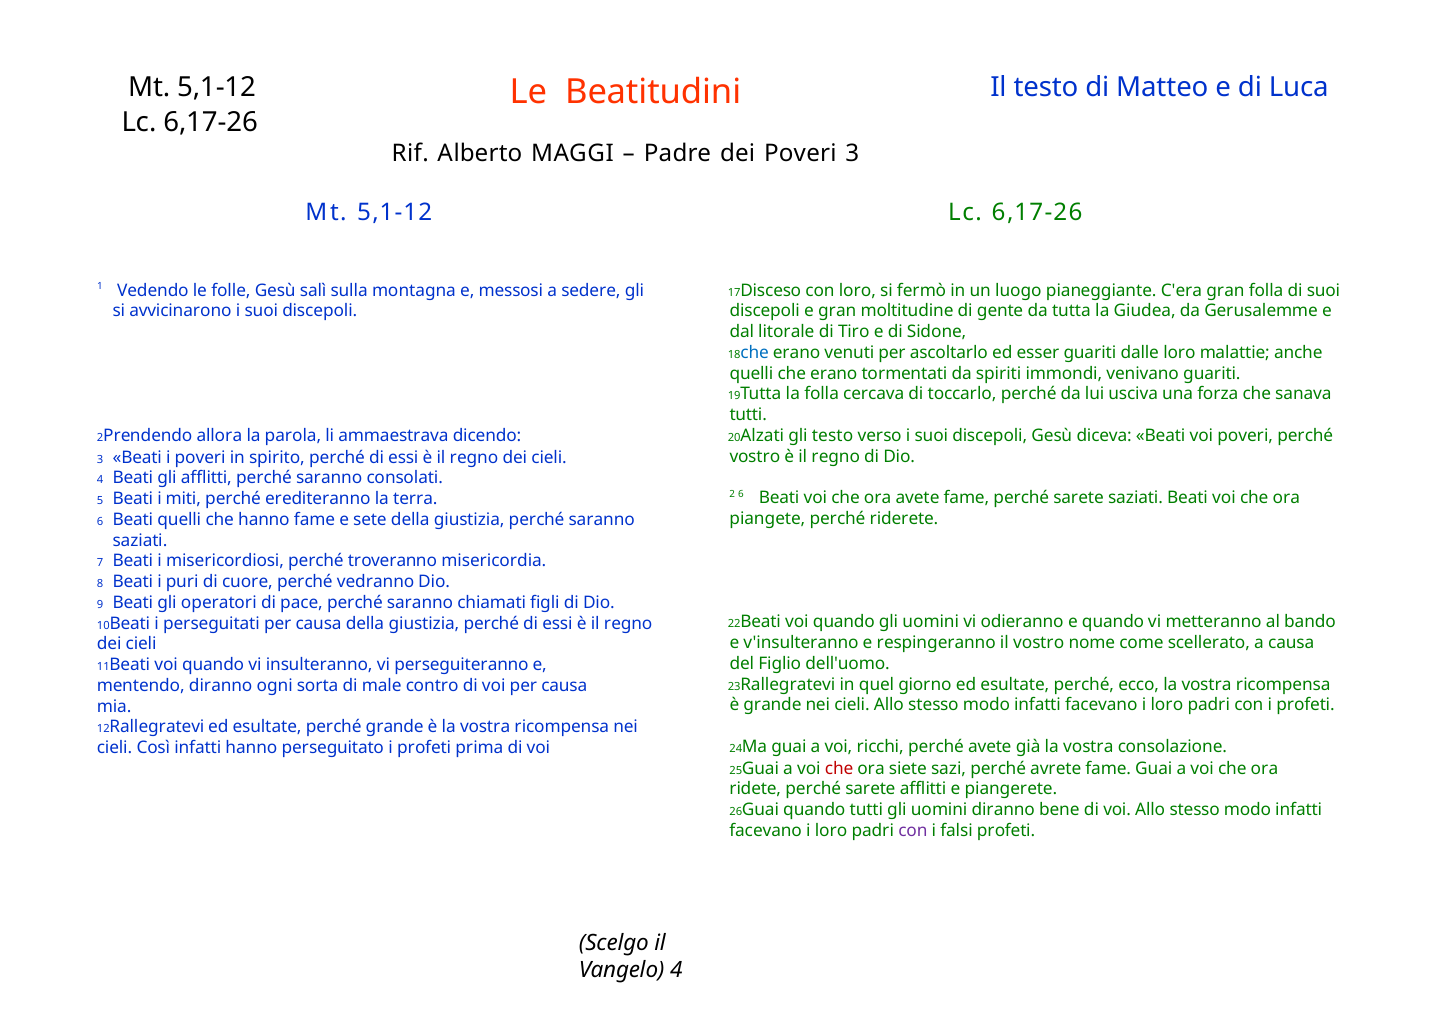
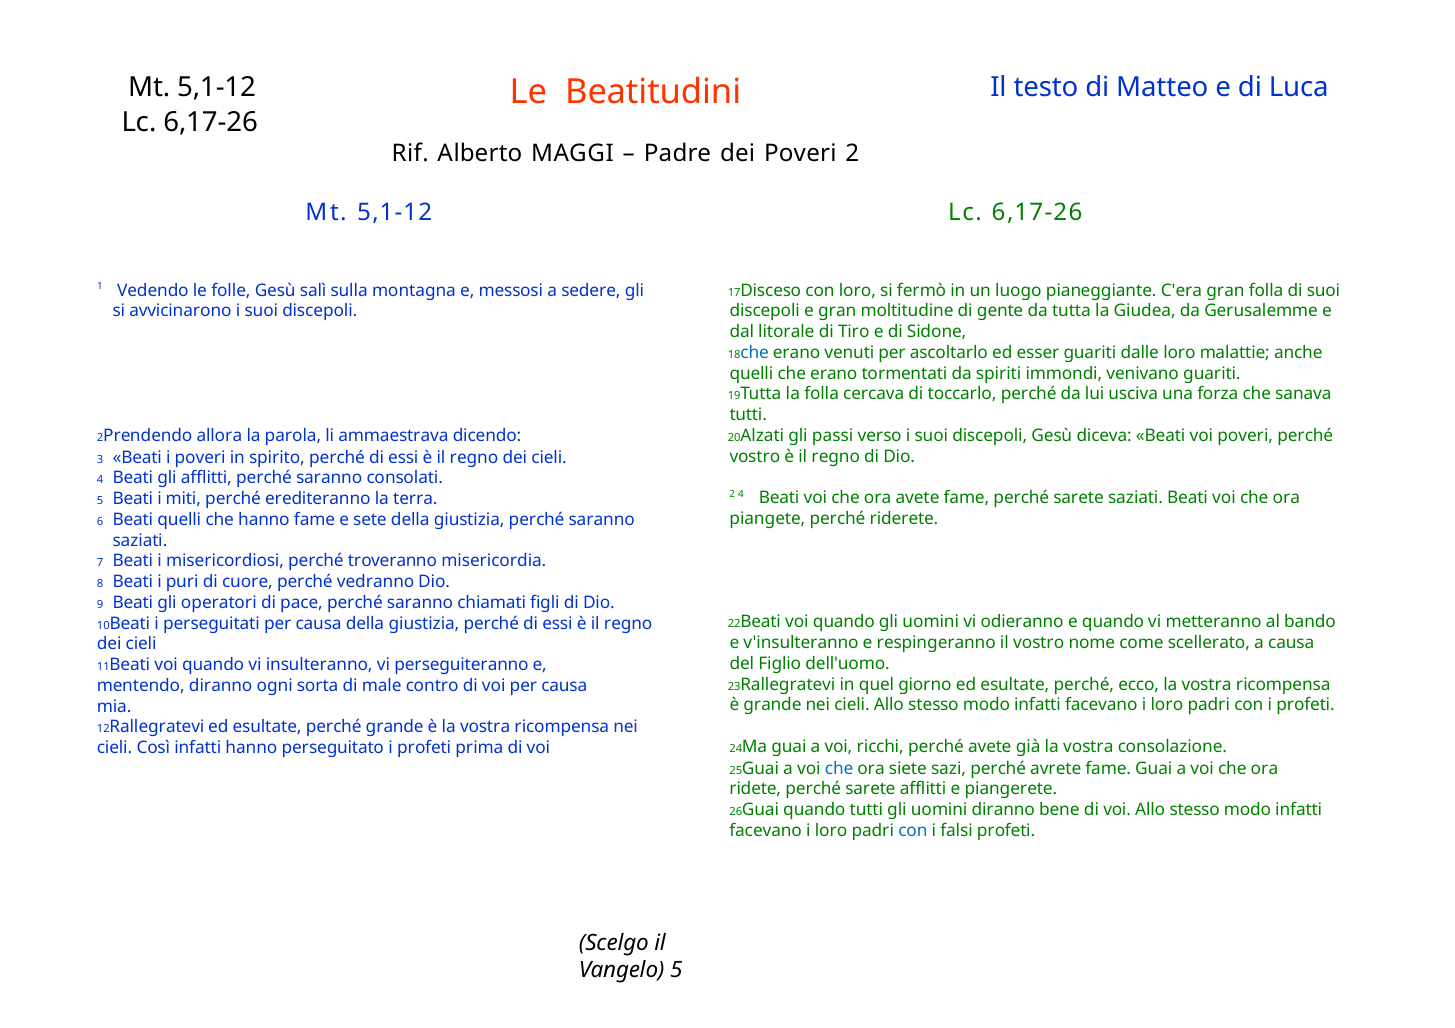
Poveri 3: 3 -> 2
gli testo: testo -> passi
6 at (741, 494): 6 -> 4
che at (839, 768) colour: red -> blue
con at (913, 831) colour: purple -> blue
Vangelo 4: 4 -> 5
